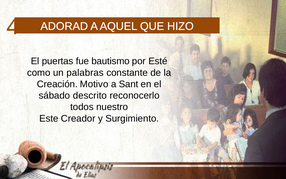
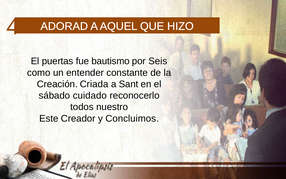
Esté: Esté -> Seis
palabras: palabras -> entender
Motivo: Motivo -> Criada
descrito: descrito -> cuidado
Surgimiento: Surgimiento -> Concluimos
